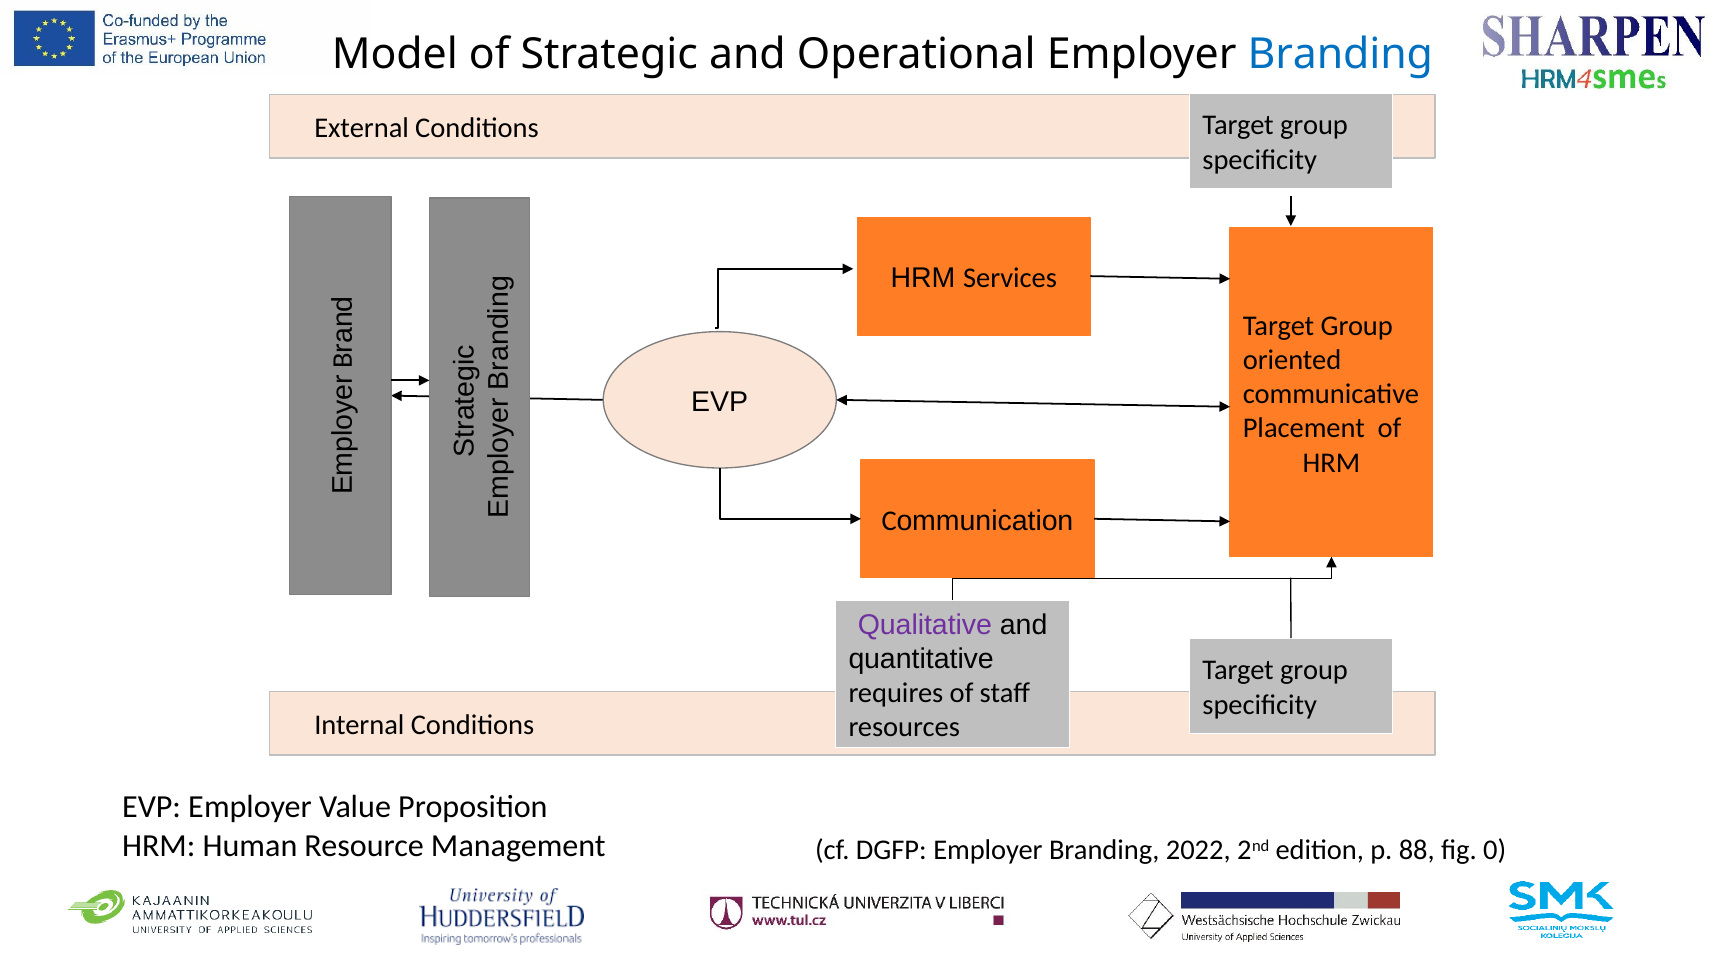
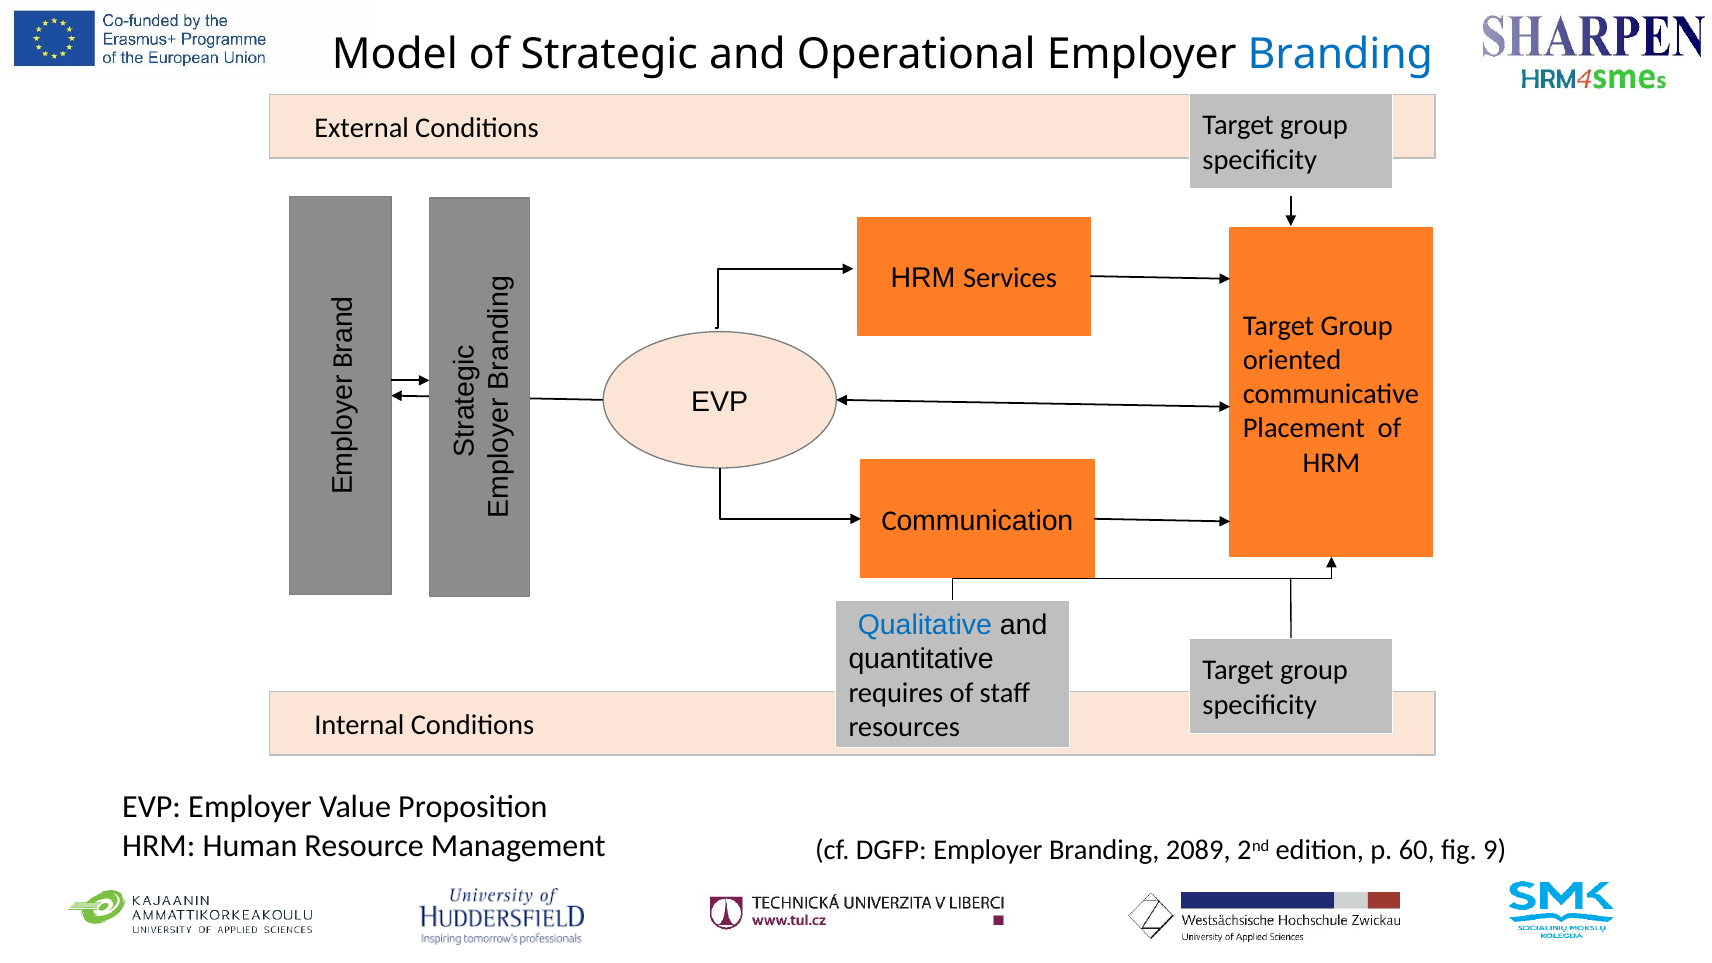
Qualitative colour: purple -> blue
2022: 2022 -> 2089
88: 88 -> 60
0: 0 -> 9
